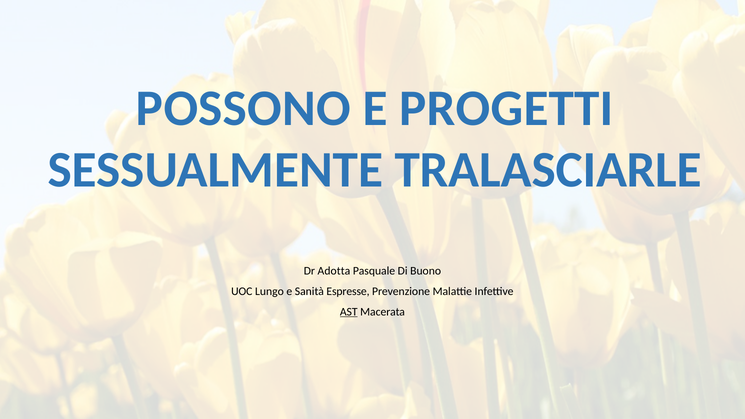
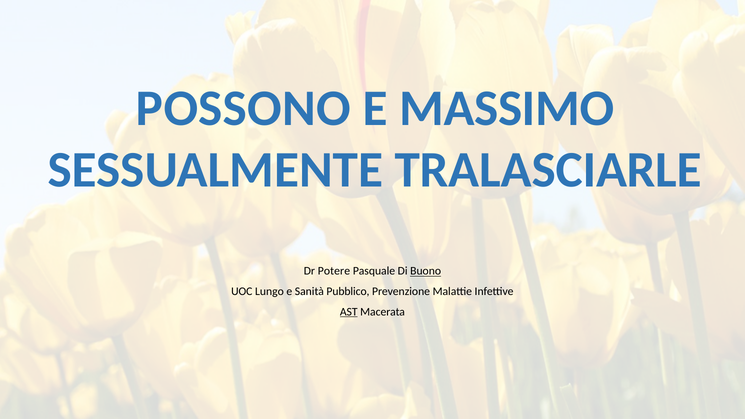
PROGETTI: PROGETTI -> MASSIMO
Adotta: Adotta -> Potere
Buono underline: none -> present
Espresse: Espresse -> Pubblico
